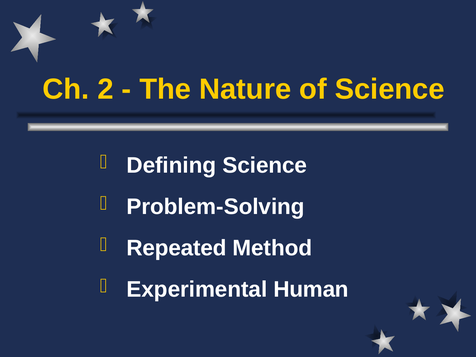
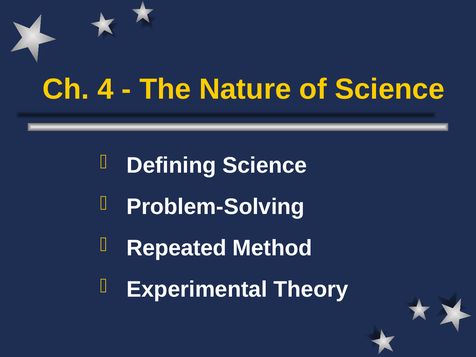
2: 2 -> 4
Human: Human -> Theory
